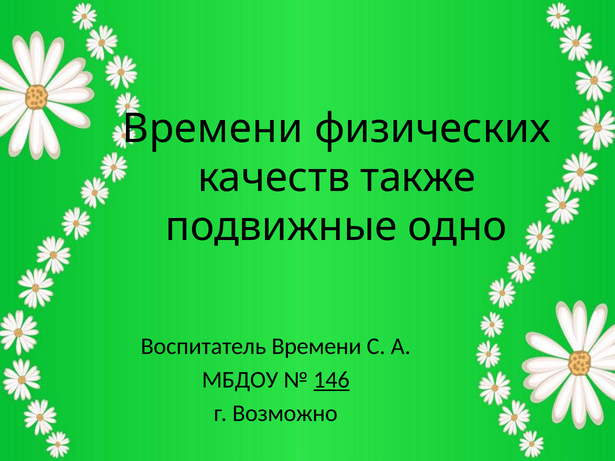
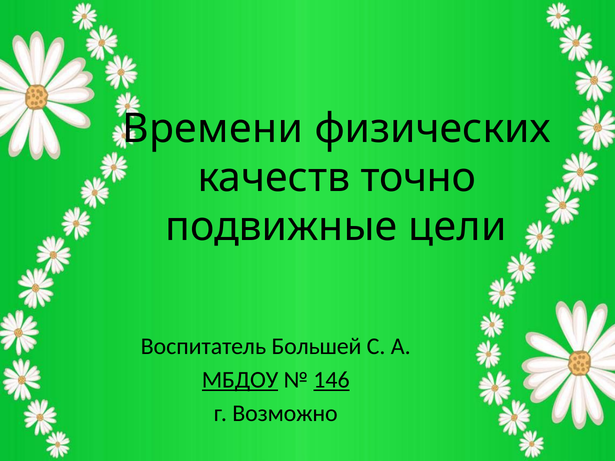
также: также -> точно
одно: одно -> цели
Воспитатель Времени: Времени -> Большей
МБДОУ underline: none -> present
